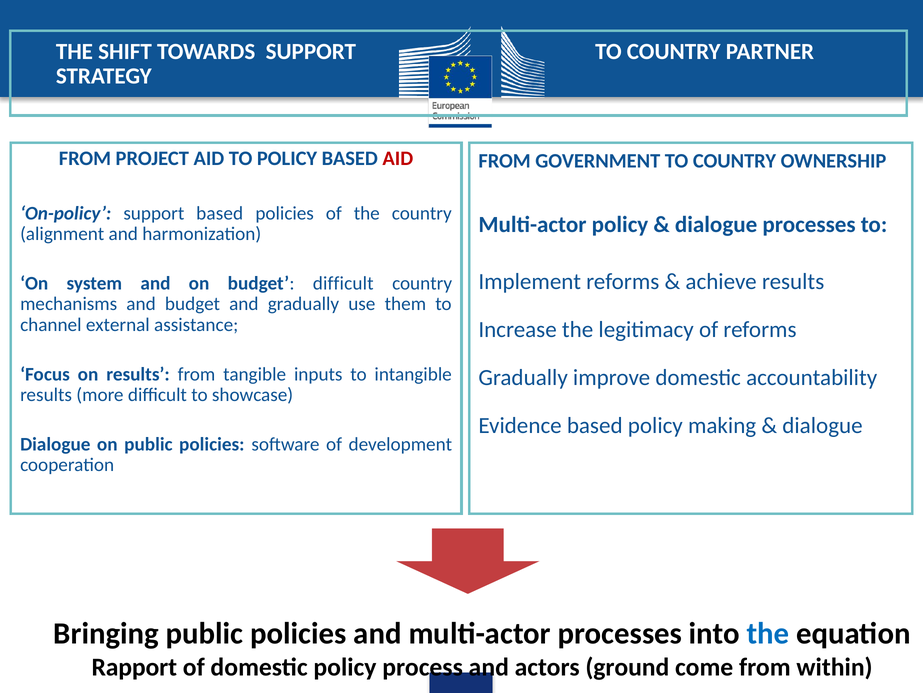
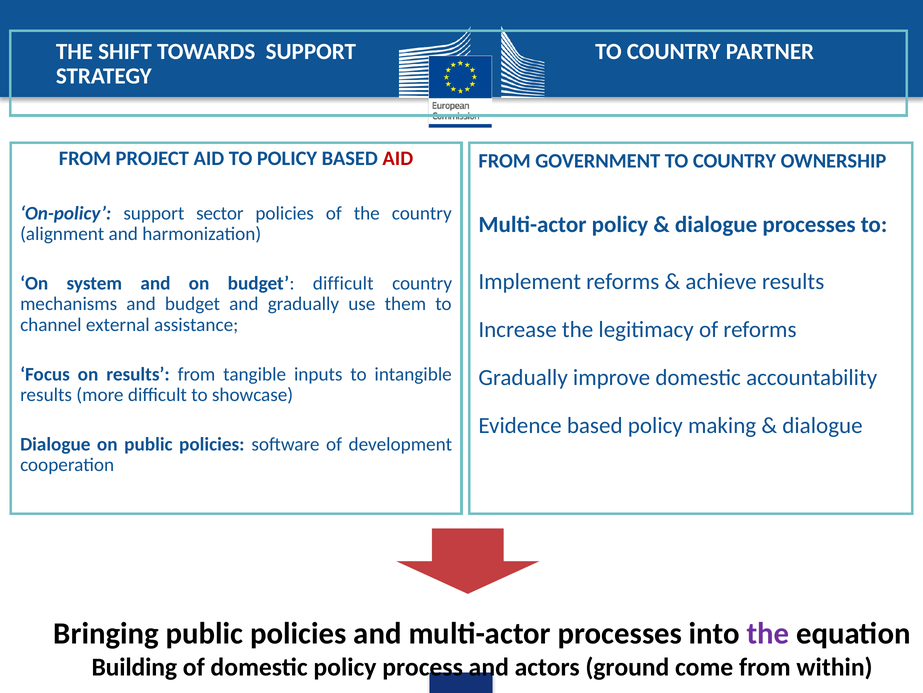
support based: based -> sector
the at (768, 633) colour: blue -> purple
Rapport: Rapport -> Building
